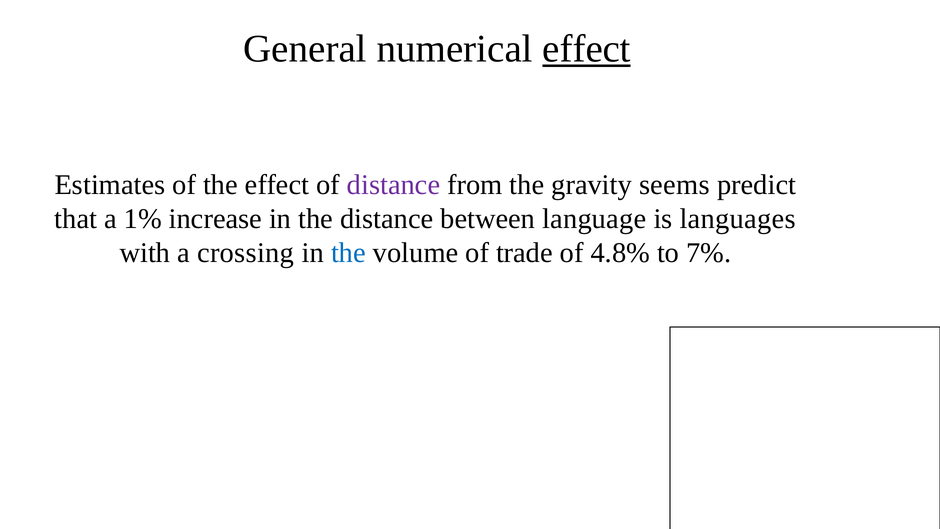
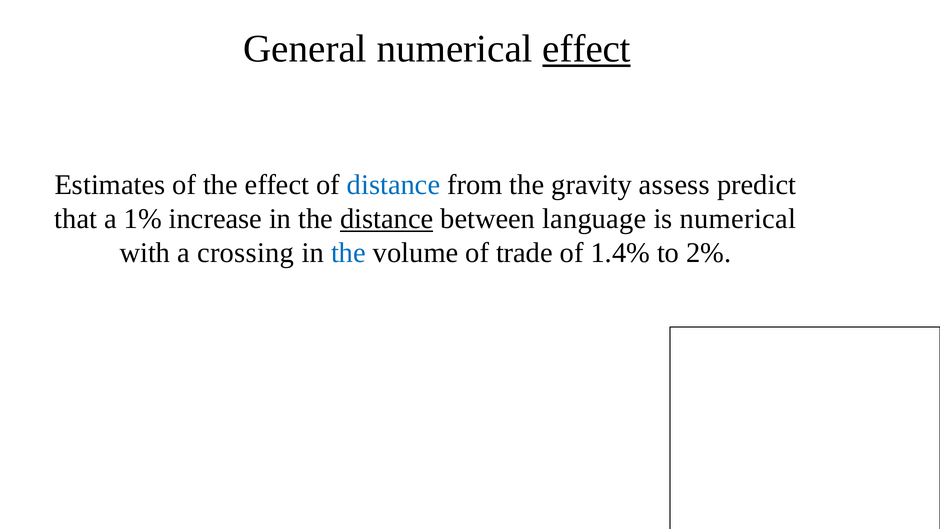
distance at (394, 185) colour: purple -> blue
seems: seems -> assess
distance at (387, 219) underline: none -> present
is languages: languages -> numerical
4.8%: 4.8% -> 1.4%
7%: 7% -> 2%
